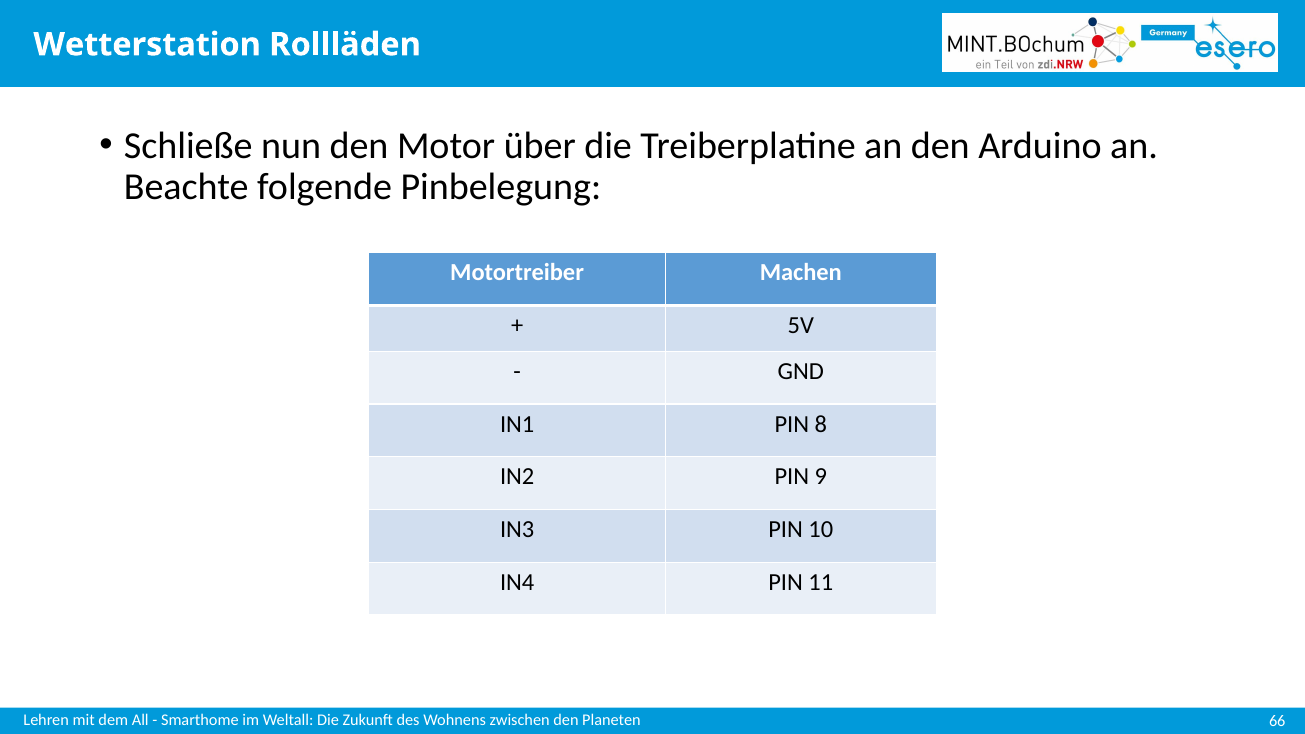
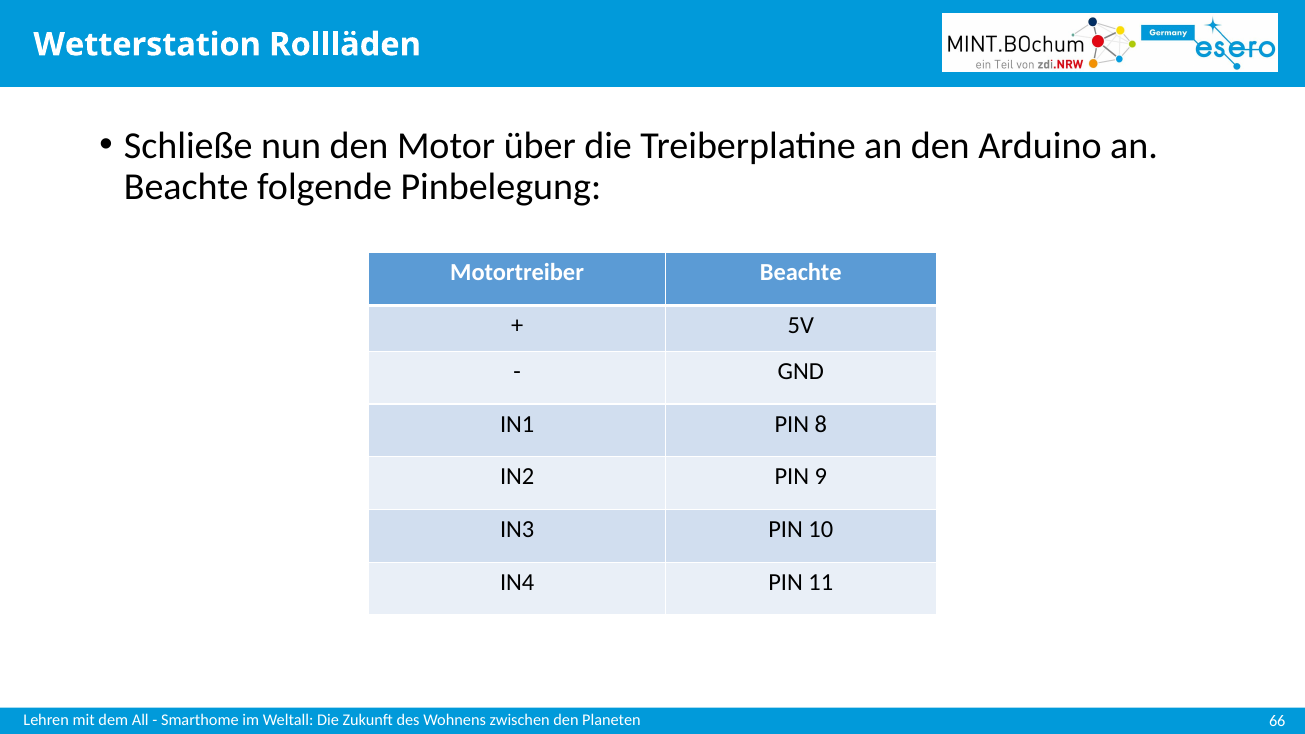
Motortreiber Machen: Machen -> Beachte
